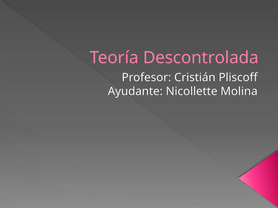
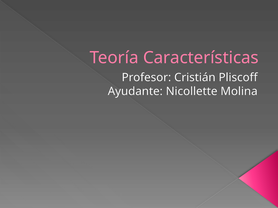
Descontrolada: Descontrolada -> Características
